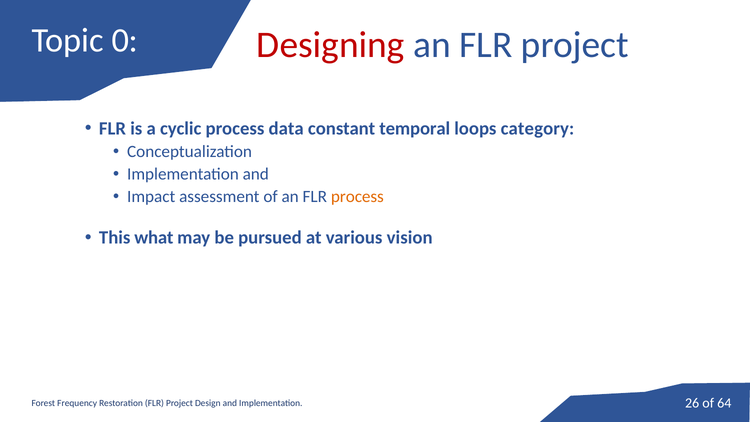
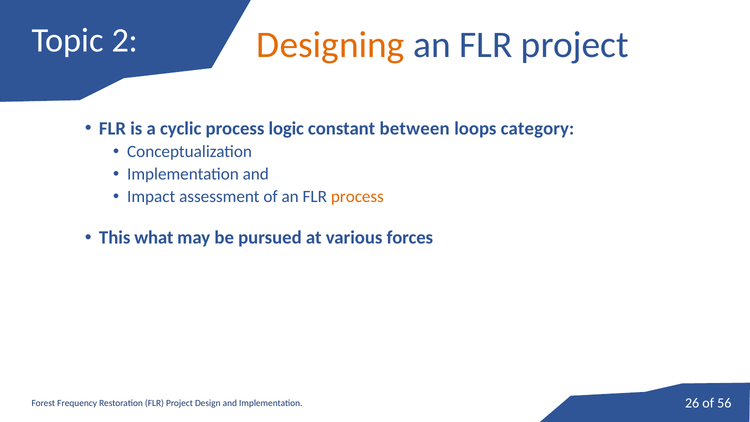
0: 0 -> 2
Designing colour: red -> orange
data: data -> logic
temporal: temporal -> between
vision: vision -> forces
64: 64 -> 56
